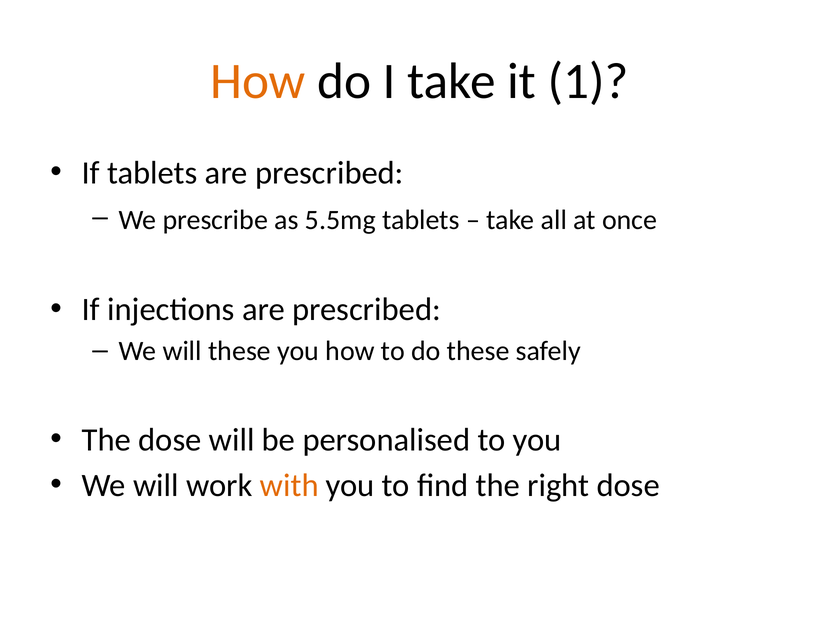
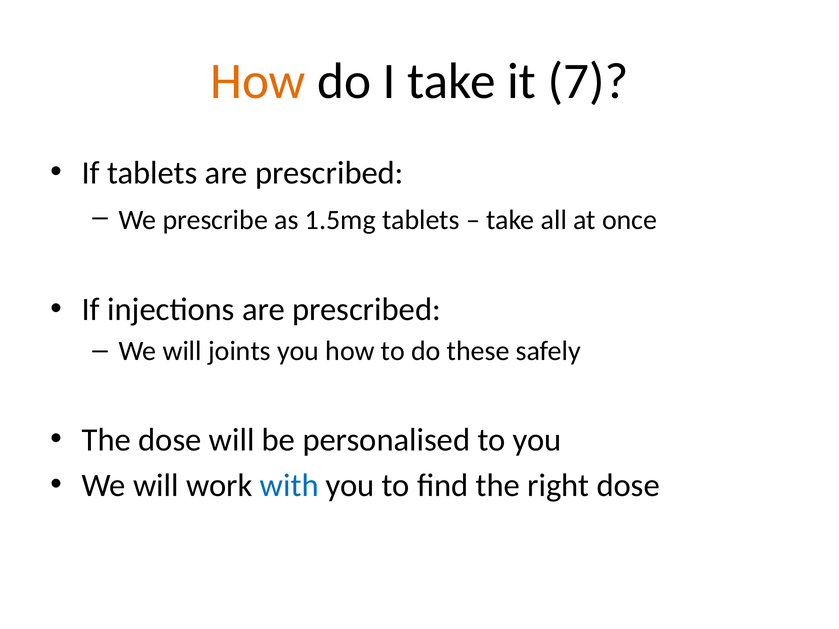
1: 1 -> 7
5.5mg: 5.5mg -> 1.5mg
will these: these -> joints
with colour: orange -> blue
